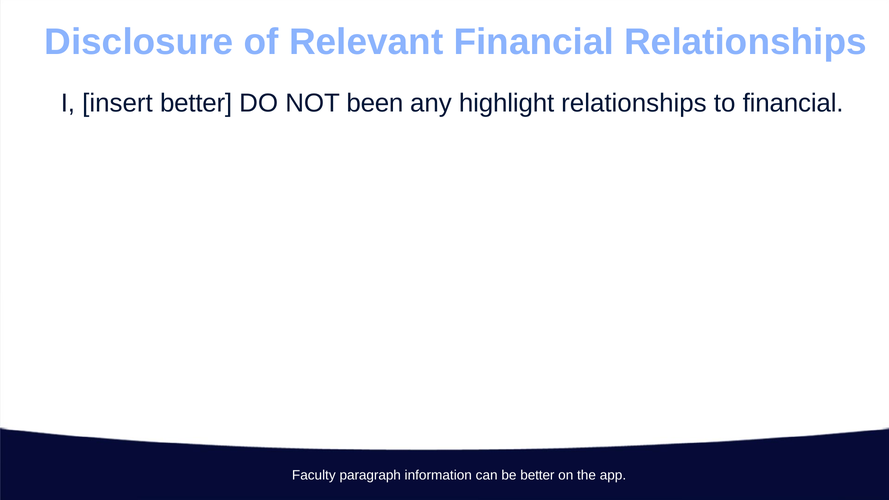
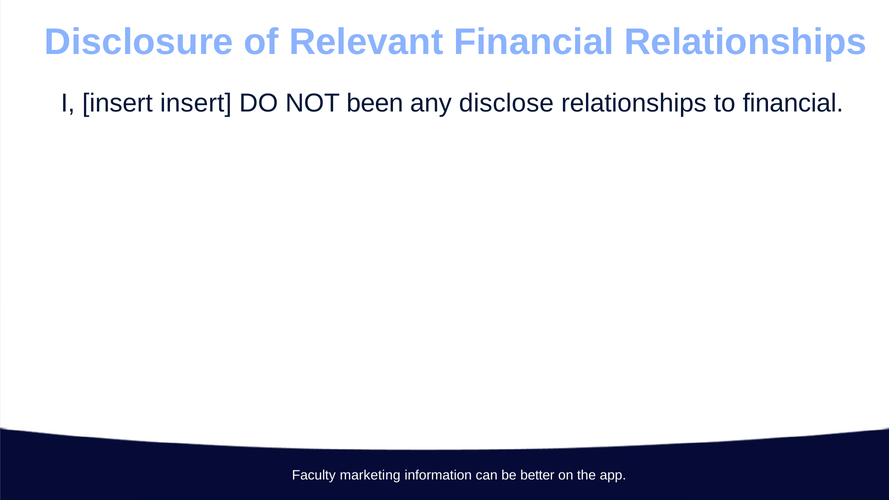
insert better: better -> insert
highlight: highlight -> disclose
paragraph: paragraph -> marketing
